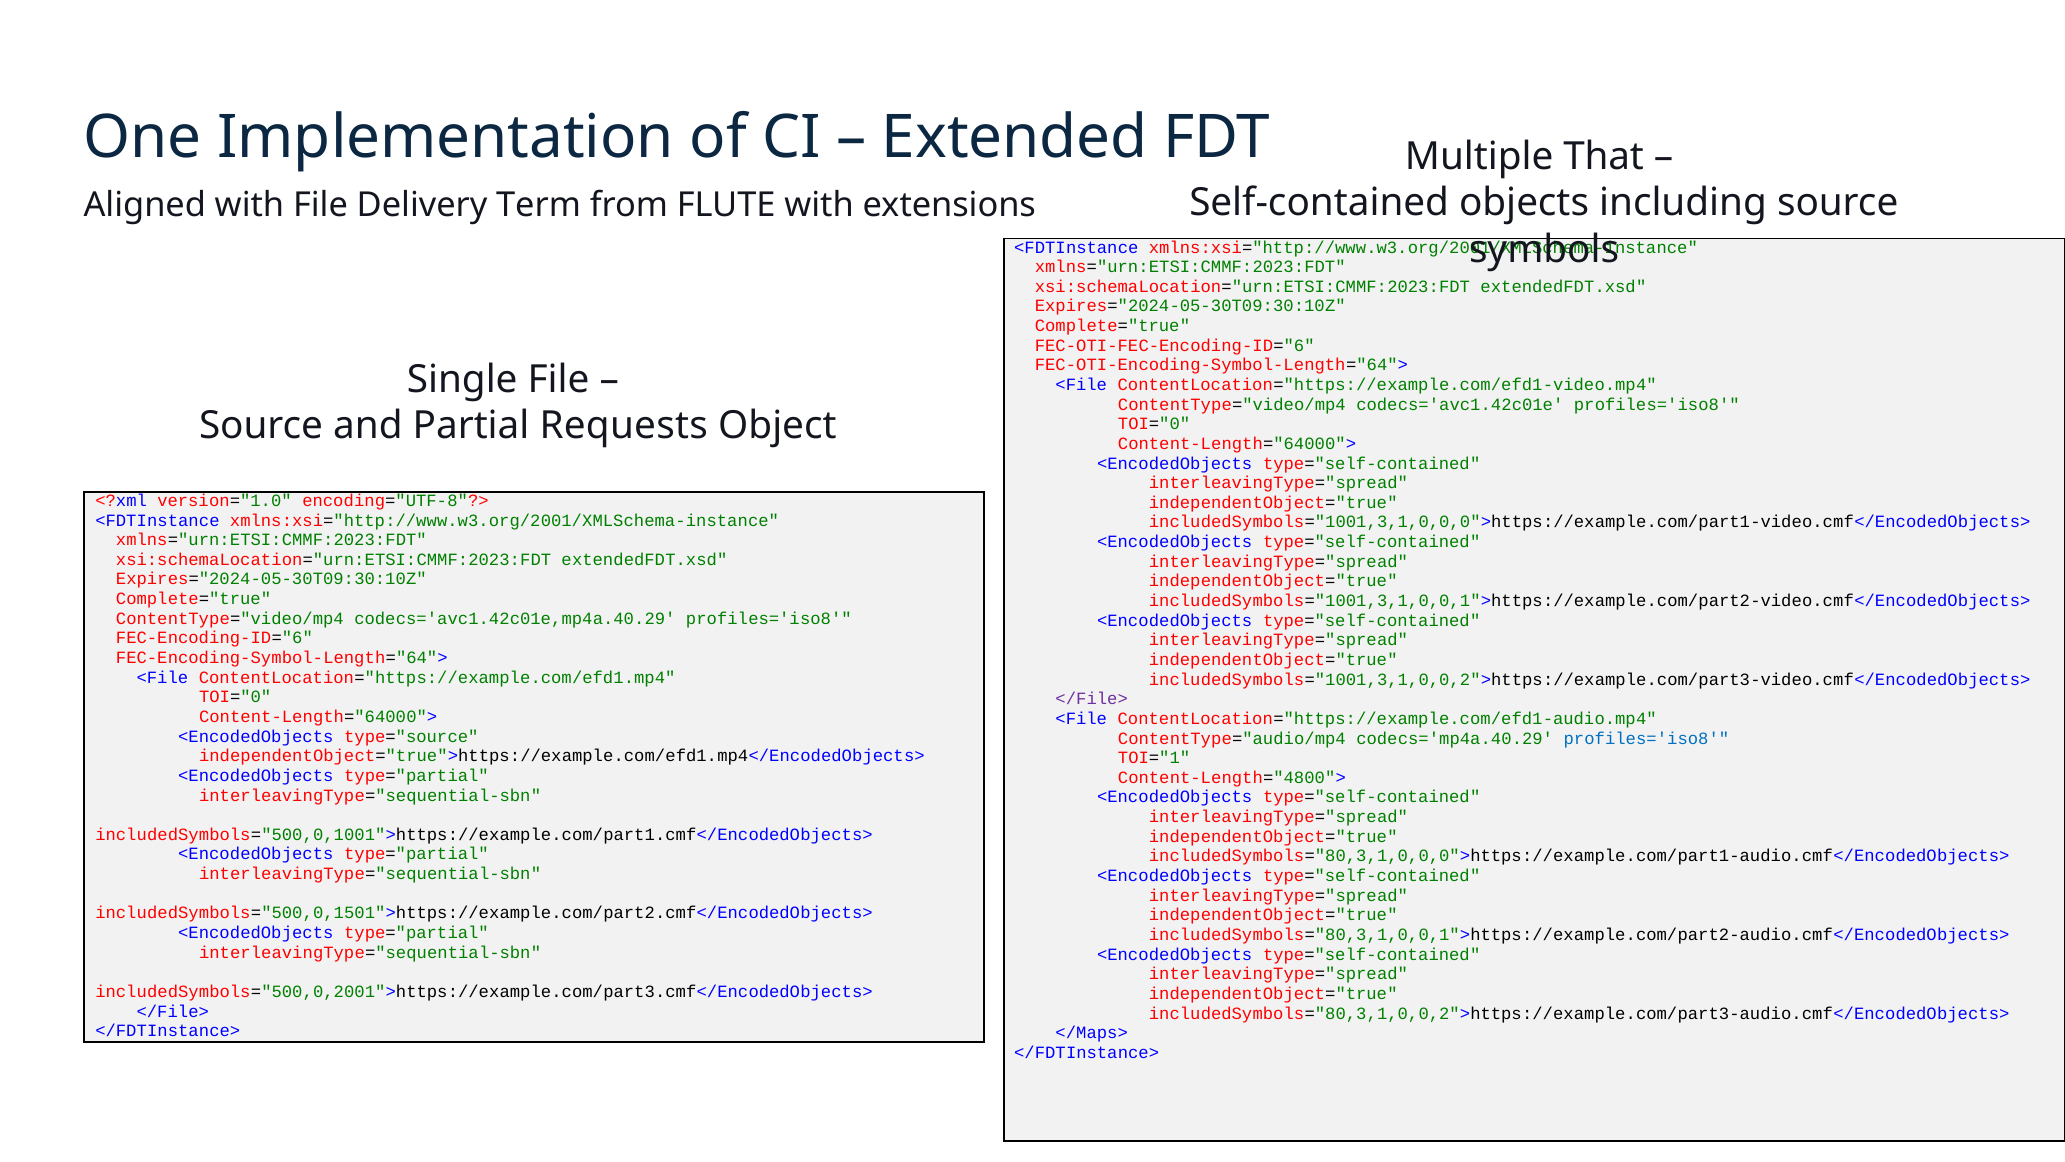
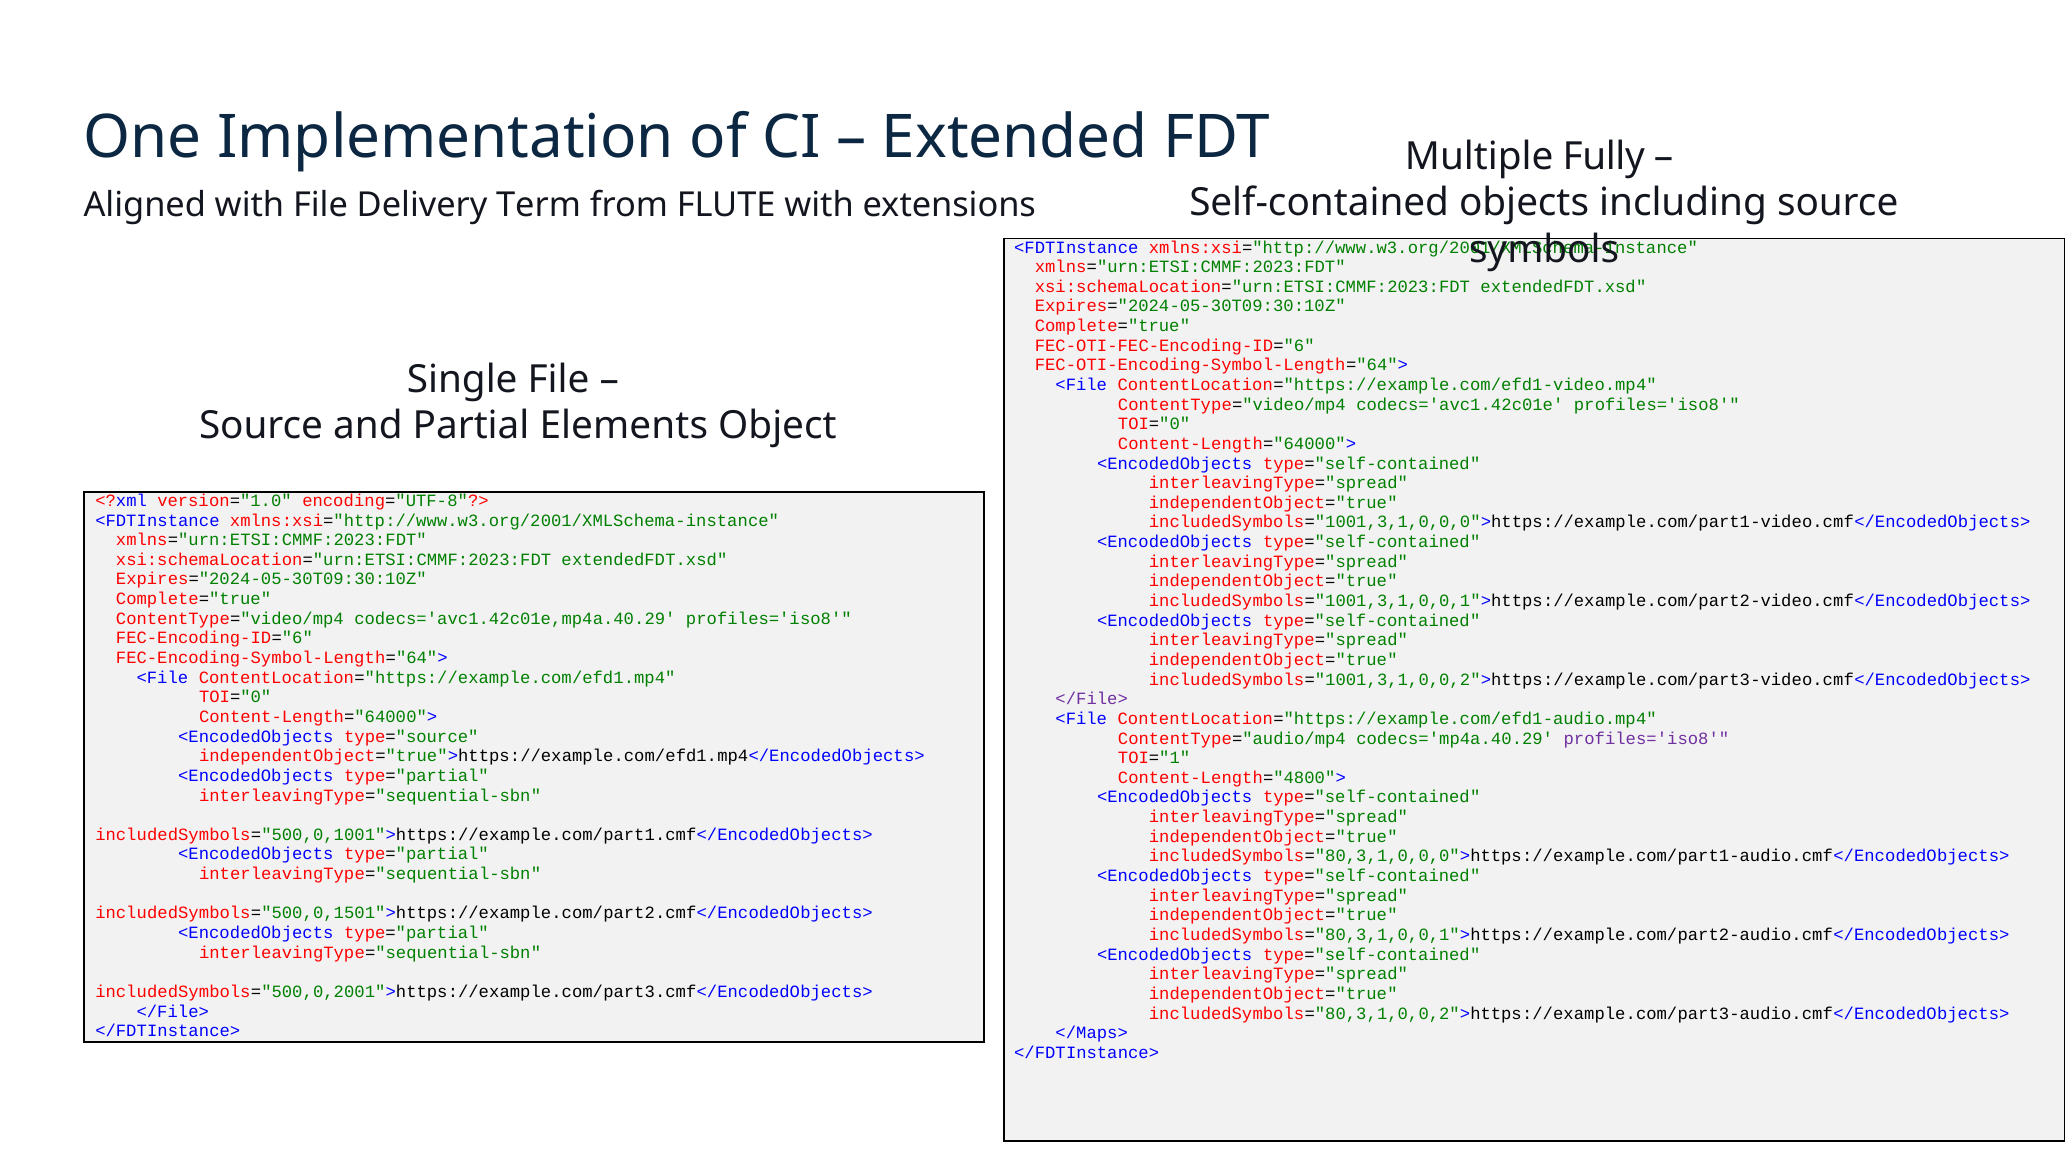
That: That -> Fully
Requests: Requests -> Elements
profiles='iso8 at (1646, 738) colour: blue -> purple
